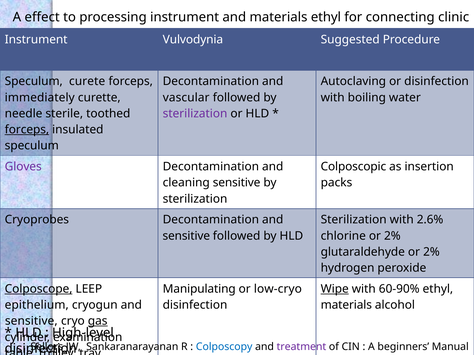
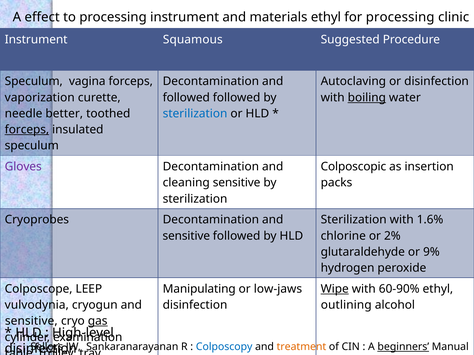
for connecting: connecting -> processing
Vulvodynia: Vulvodynia -> Squamous
curete: curete -> vagina
immediately: immediately -> vaporization
vascular at (186, 98): vascular -> followed
boiling underline: none -> present
sterile: sterile -> better
sterilization at (195, 114) colour: purple -> blue
2.6%: 2.6% -> 1.6%
glutaraldehyde or 2%: 2% -> 9%
Colposcope underline: present -> none
low-cryo: low-cryo -> low-jaws
epithelium: epithelium -> vulvodynia
materials at (346, 305): materials -> outlining
treatment colour: purple -> orange
beginners underline: none -> present
